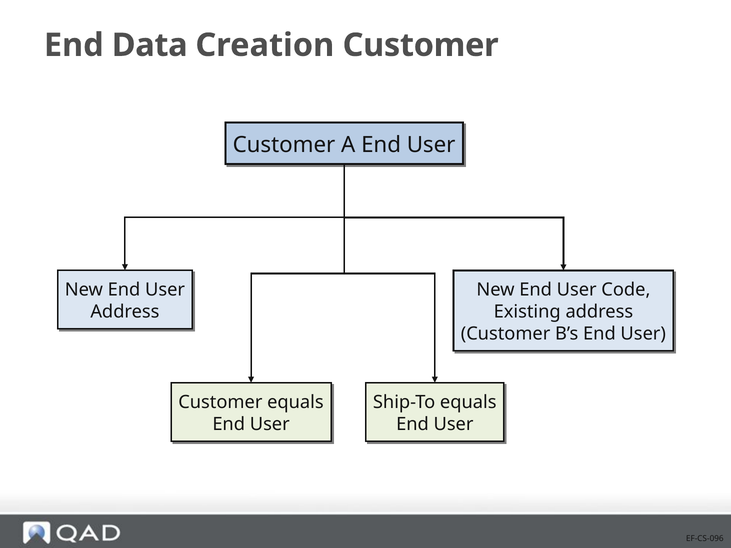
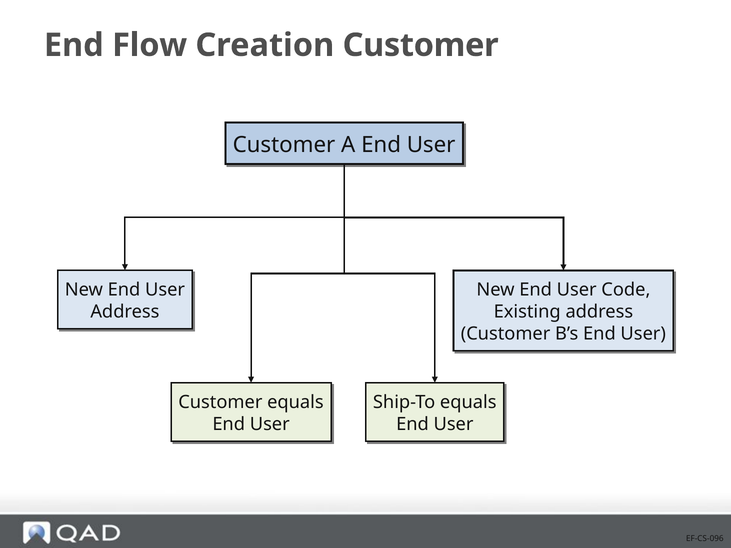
Data: Data -> Flow
